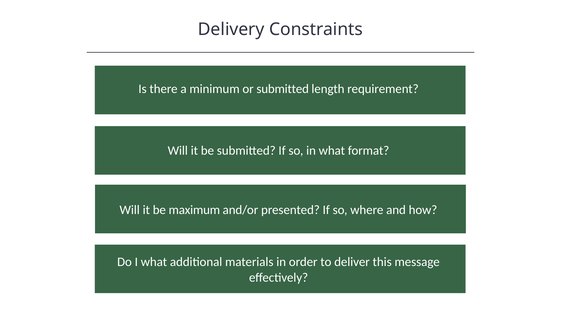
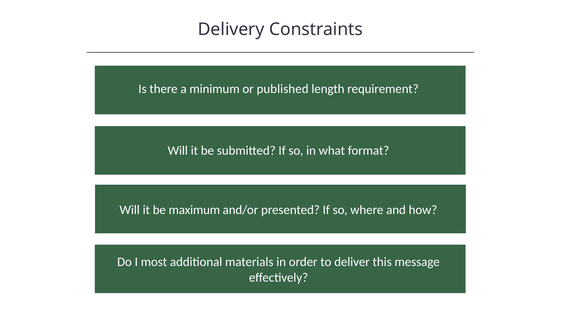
or submitted: submitted -> published
I what: what -> most
